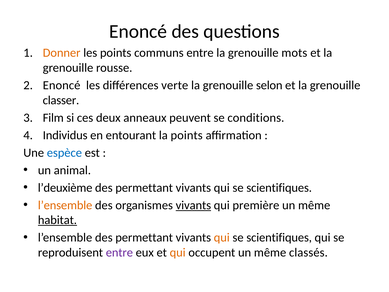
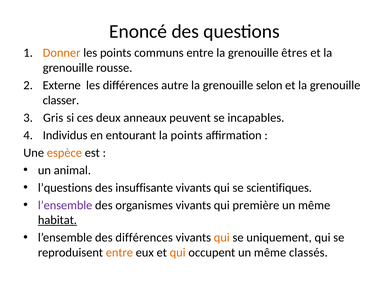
mots: mots -> êtres
Enoncé at (62, 85): Enoncé -> Externe
verte: verte -> autre
Film: Film -> Gris
conditions: conditions -> incapables
espèce colour: blue -> orange
l’deuxième: l’deuxième -> l’questions
permettant at (144, 188): permettant -> insuffisante
l’ensemble at (65, 205) colour: orange -> purple
vivants at (193, 205) underline: present -> none
l’ensemble des permettant: permettant -> différences
scientifiques at (279, 237): scientifiques -> uniquement
entre at (119, 252) colour: purple -> orange
